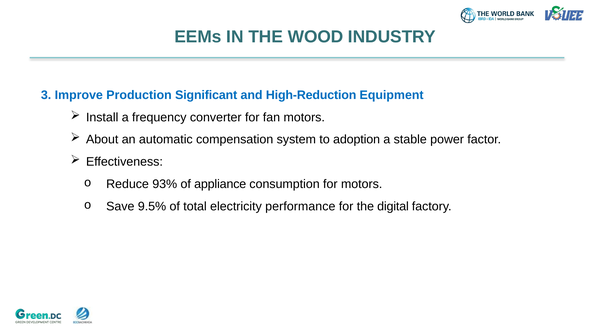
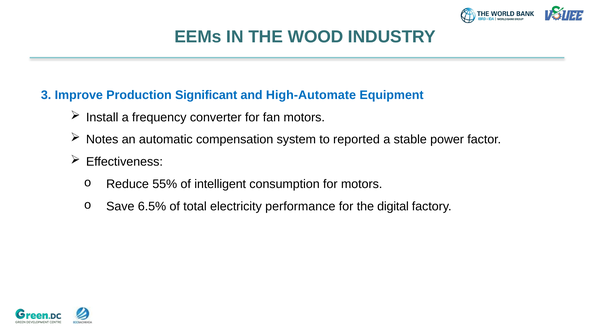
High-Reduction: High-Reduction -> High-Automate
About: About -> Notes
adoption: adoption -> reported
93%: 93% -> 55%
appliance: appliance -> intelligent
9.5%: 9.5% -> 6.5%
